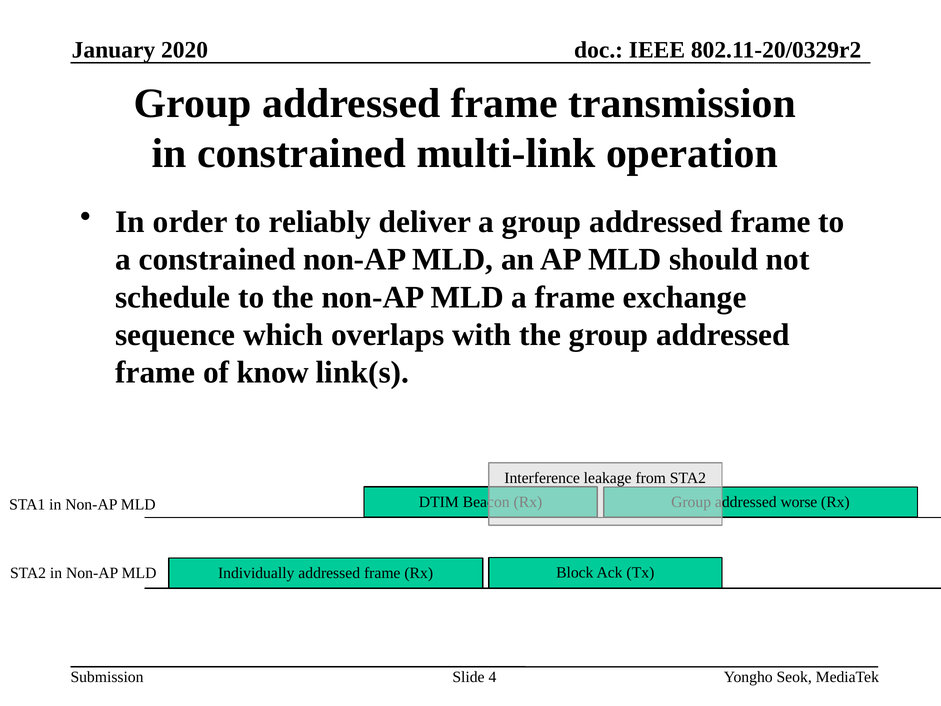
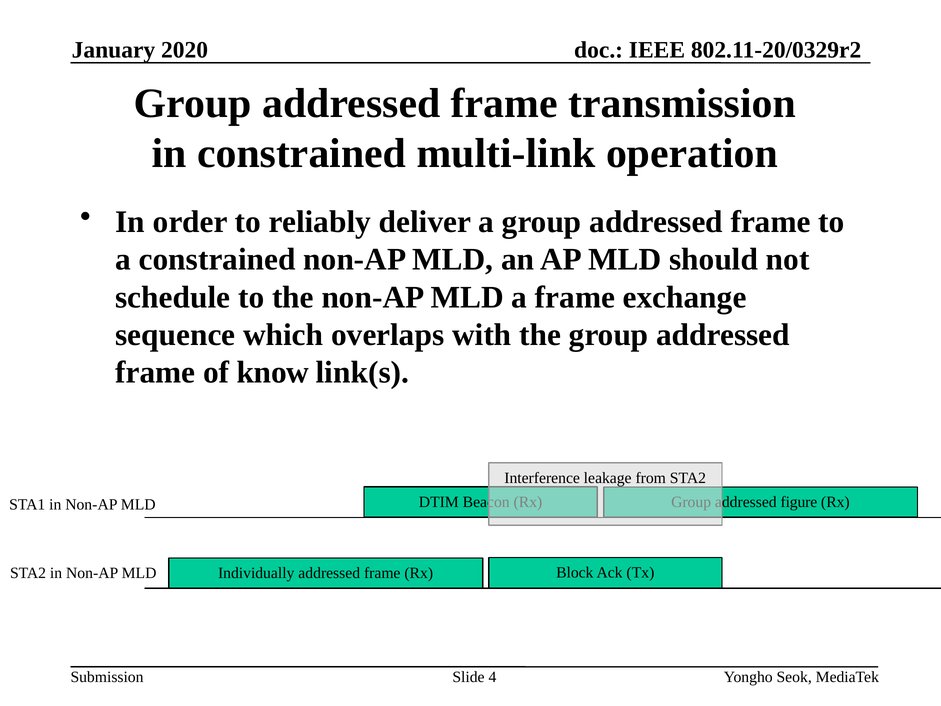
worse: worse -> figure
